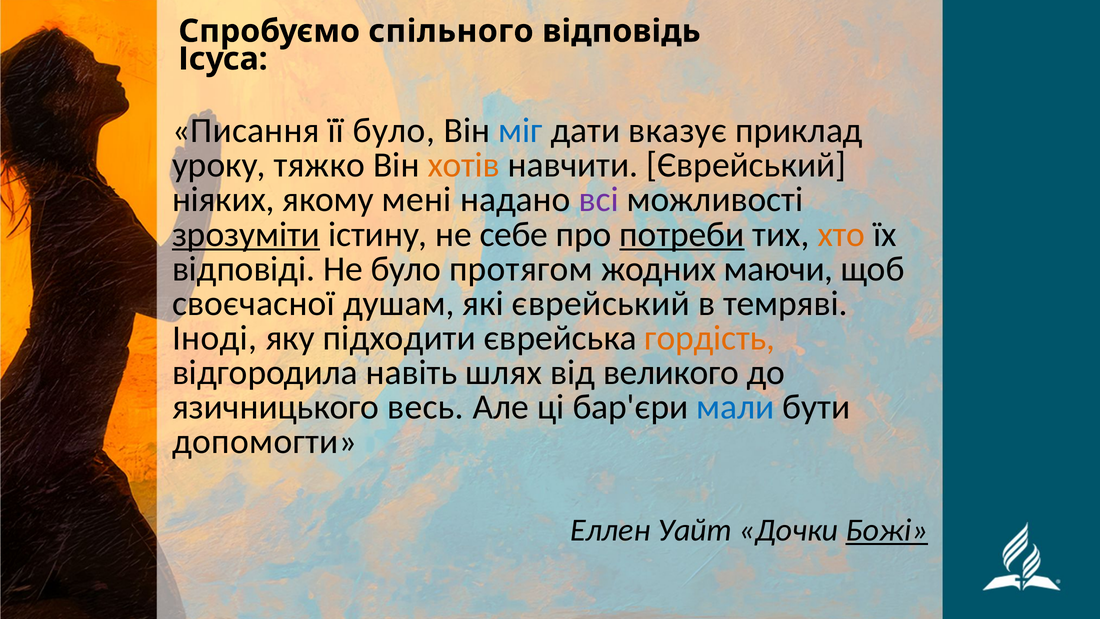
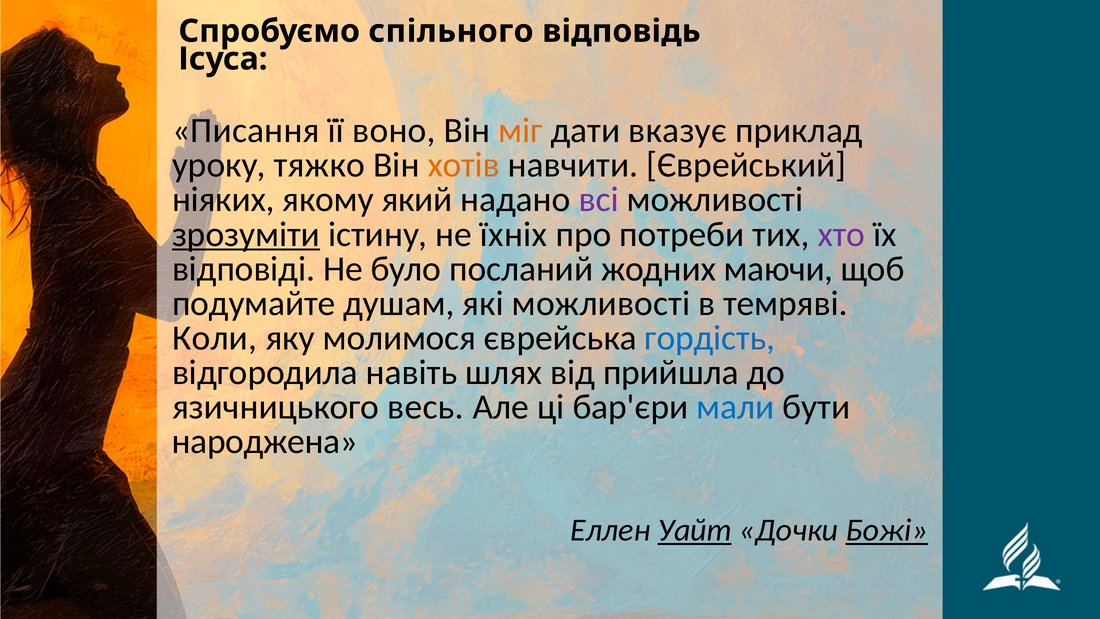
її було: було -> воно
міг colour: blue -> orange
мені: мені -> який
себе: себе -> їхніх
потреби underline: present -> none
хто colour: orange -> purple
протягом: протягом -> посланий
своєчасної: своєчасної -> подумайте
які єврейський: єврейський -> можливості
Іноді: Іноді -> Коли
підходити: підходити -> молимося
гордість colour: orange -> blue
великого: великого -> прийшла
допомогти: допомогти -> народжена
Уайт underline: none -> present
